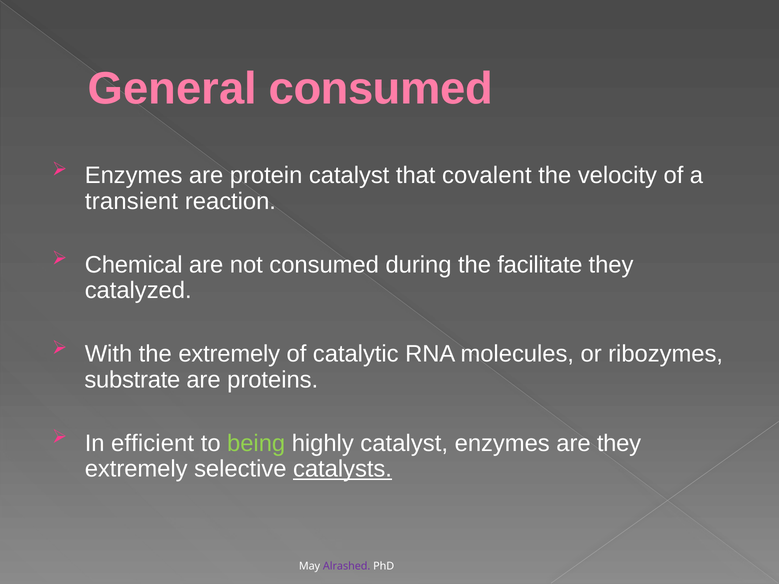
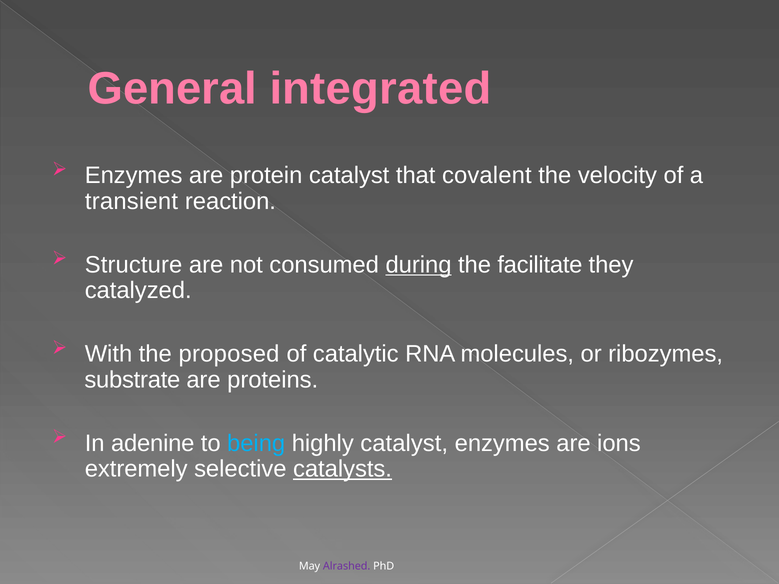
General consumed: consumed -> integrated
Chemical: Chemical -> Structure
during underline: none -> present
the extremely: extremely -> proposed
efficient: efficient -> adenine
being colour: light green -> light blue
are they: they -> ions
